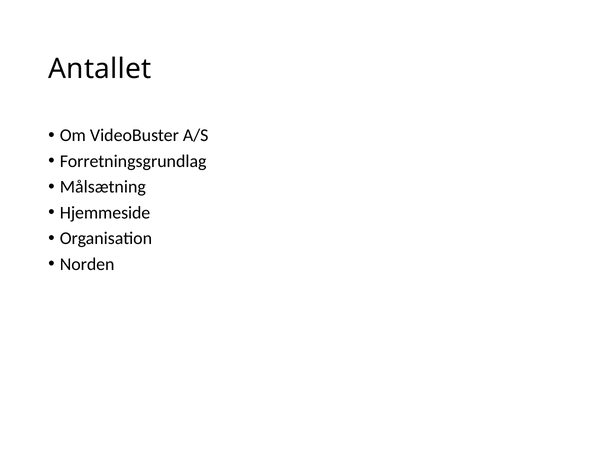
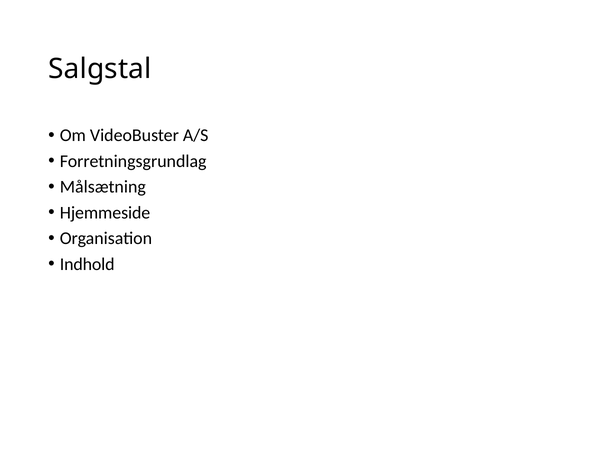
Antallet: Antallet -> Salgstal
Norden: Norden -> Indhold
